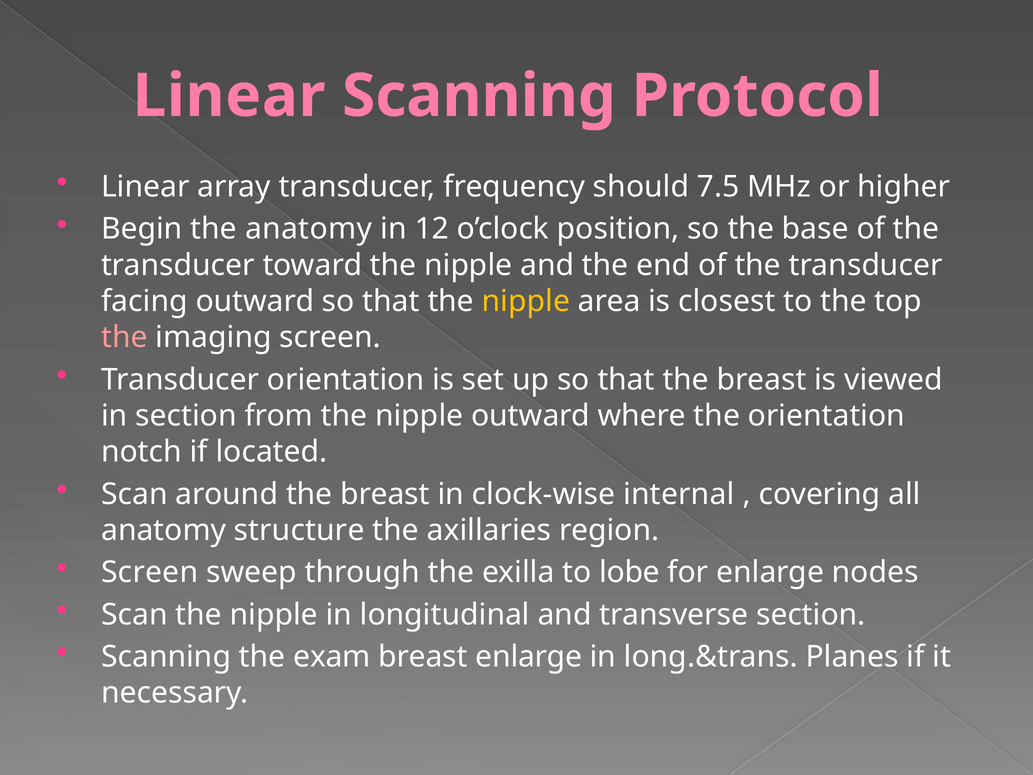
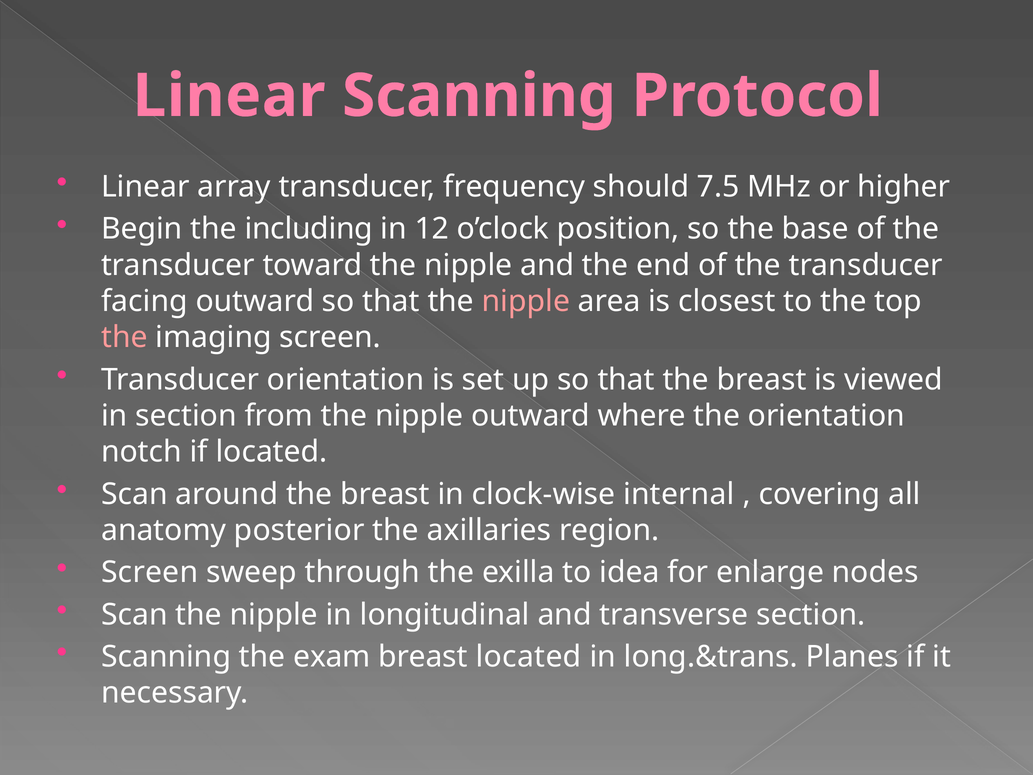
the anatomy: anatomy -> including
nipple at (526, 301) colour: yellow -> pink
structure: structure -> posterior
lobe: lobe -> idea
breast enlarge: enlarge -> located
